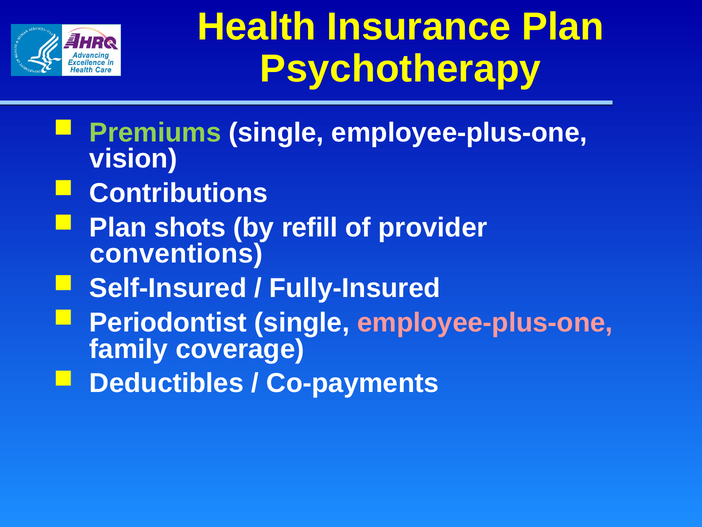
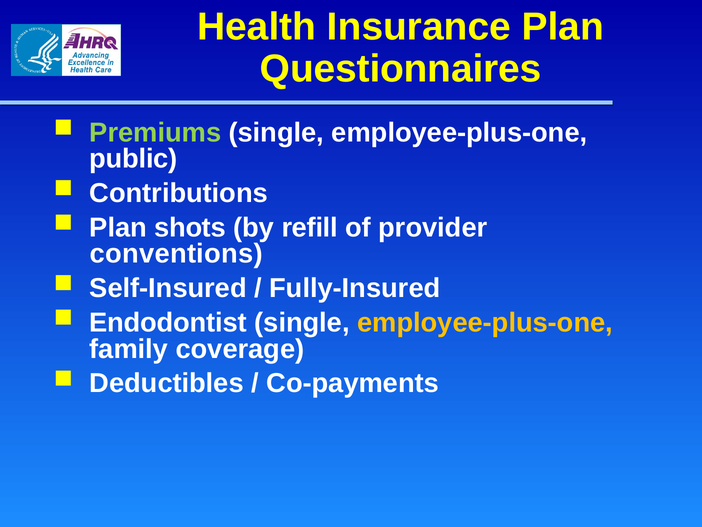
Psychotherapy: Psychotherapy -> Questionnaires
vision: vision -> public
Periodontist: Periodontist -> Endodontist
employee-plus-one at (485, 322) colour: pink -> yellow
